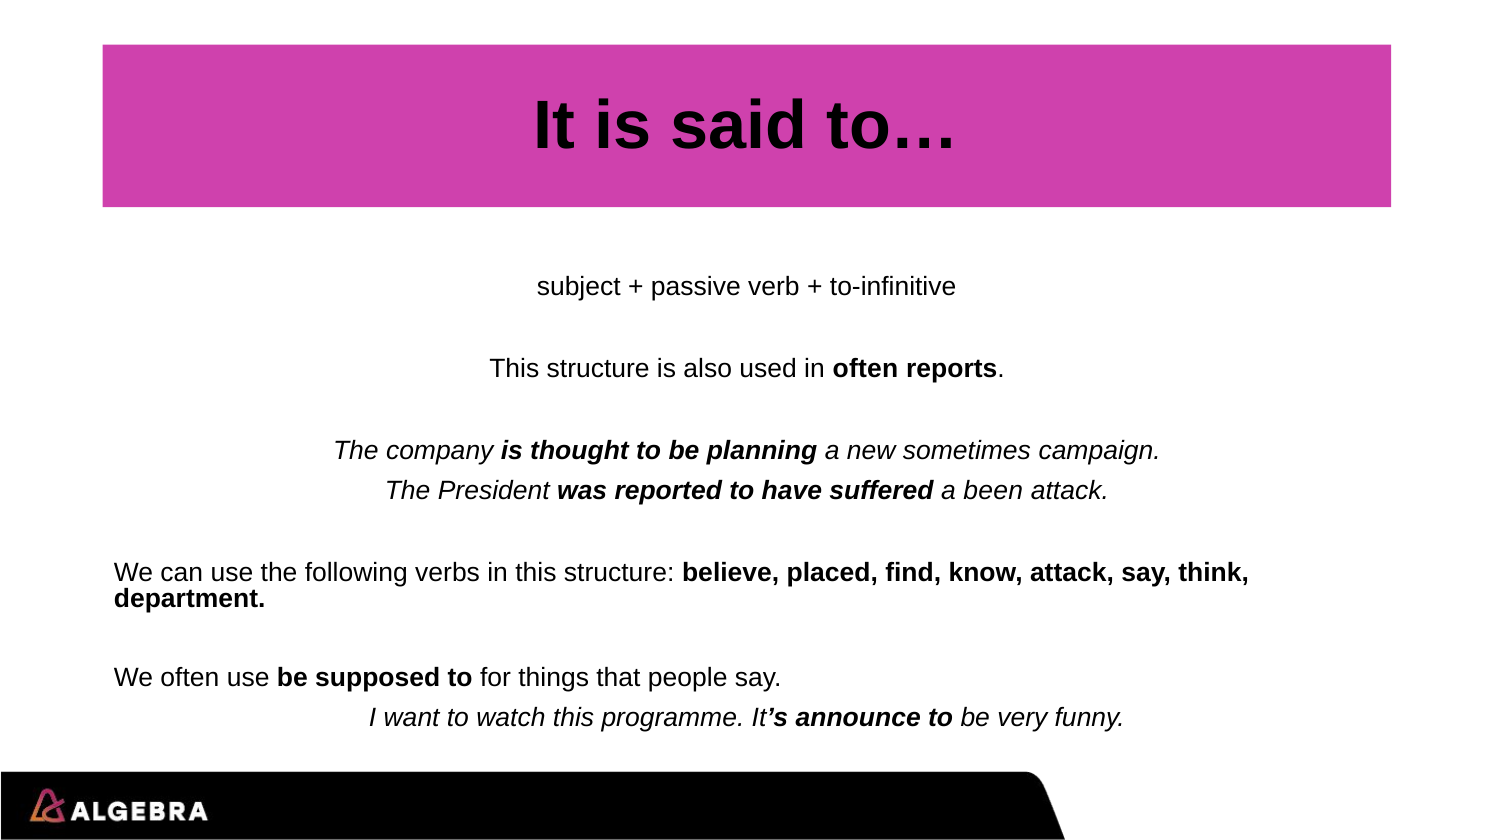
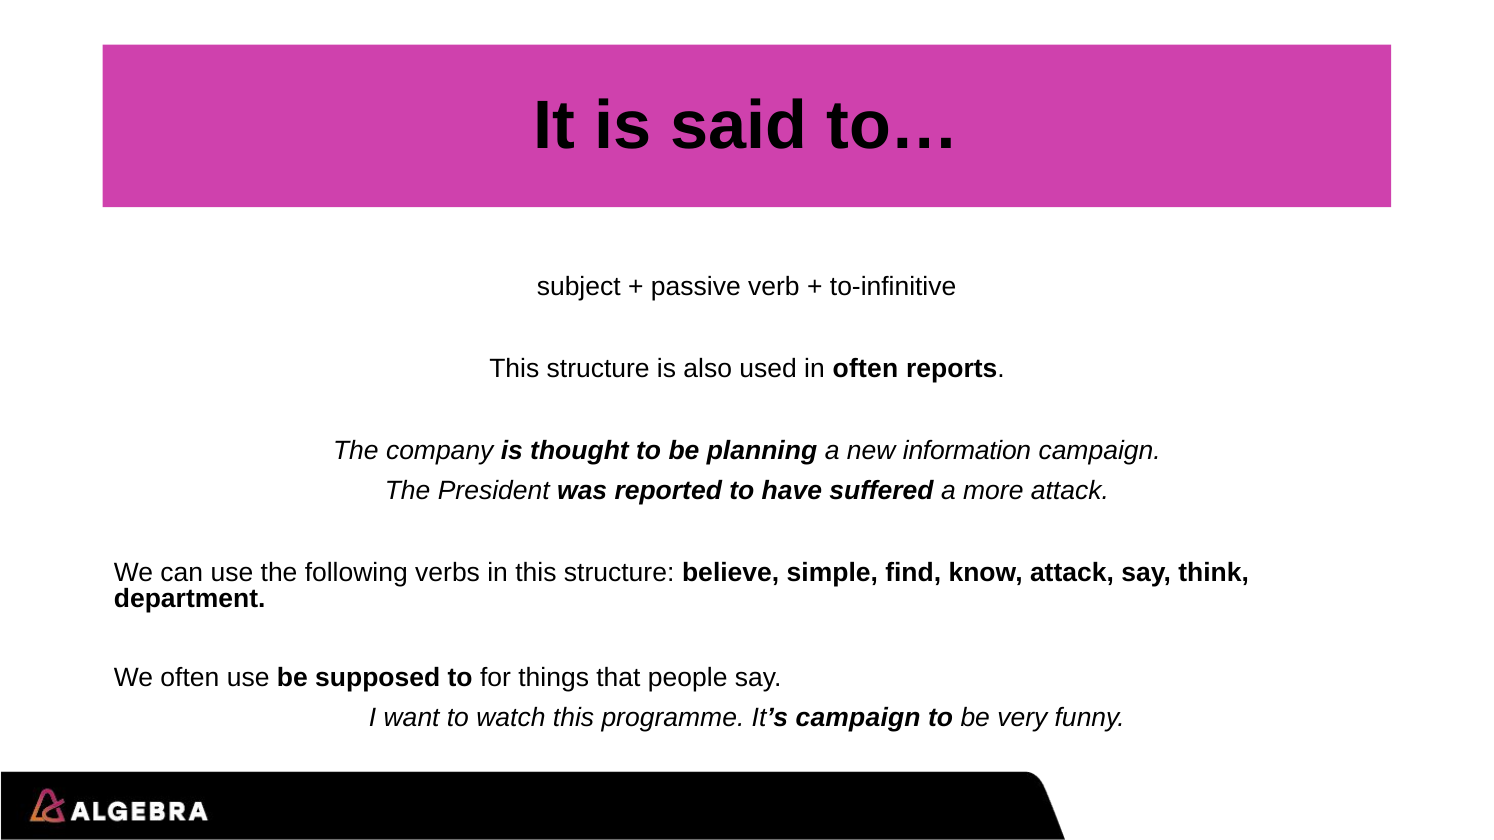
sometimes: sometimes -> information
been: been -> more
placed: placed -> simple
It’s announce: announce -> campaign
